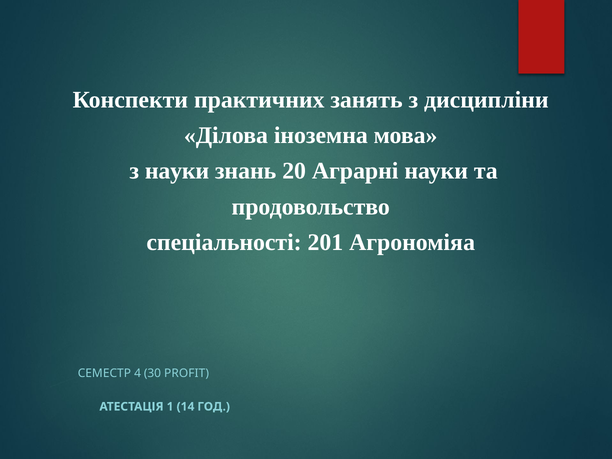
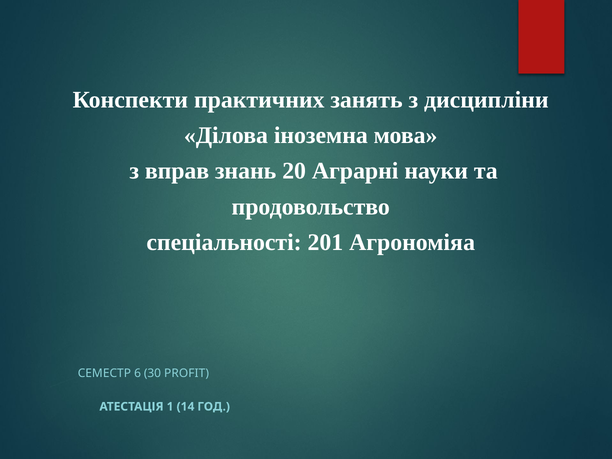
з науки: науки -> вправ
4: 4 -> 6
